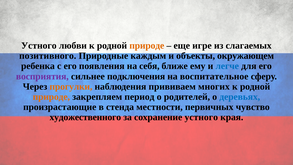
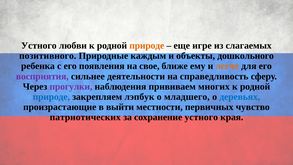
окружающем: окружающем -> дошкольного
себя: себя -> свое
легче colour: blue -> orange
подключения: подключения -> деятельности
воспитательное: воспитательное -> справедливость
прогулки colour: orange -> purple
природе at (51, 97) colour: orange -> blue
период: период -> лэпбук
родителей: родителей -> младшего
стенда: стенда -> выйти
художественного: художественного -> патриотических
